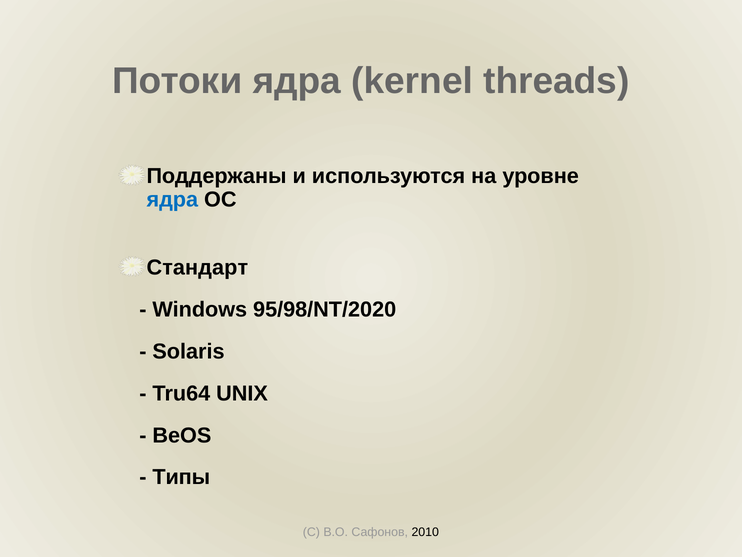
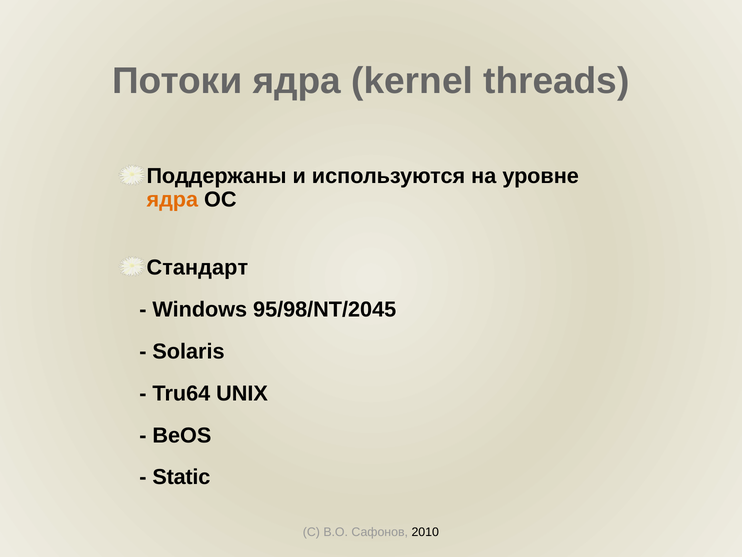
ядра at (172, 199) colour: blue -> orange
95/98/NT/2020: 95/98/NT/2020 -> 95/98/NT/2045
Типы: Типы -> Static
